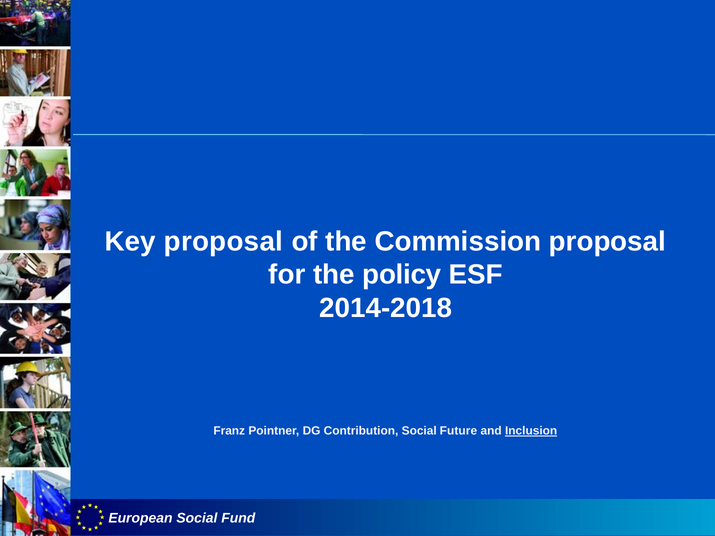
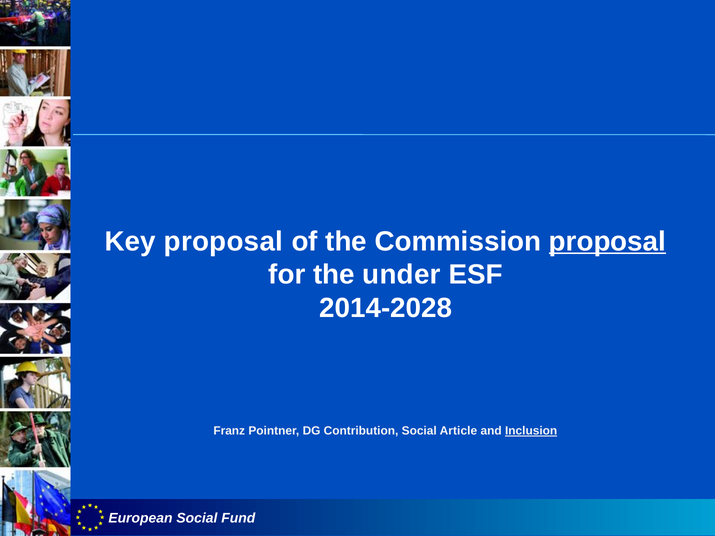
proposal at (607, 241) underline: none -> present
policy: policy -> under
2014-2018: 2014-2018 -> 2014-2028
Future: Future -> Article
